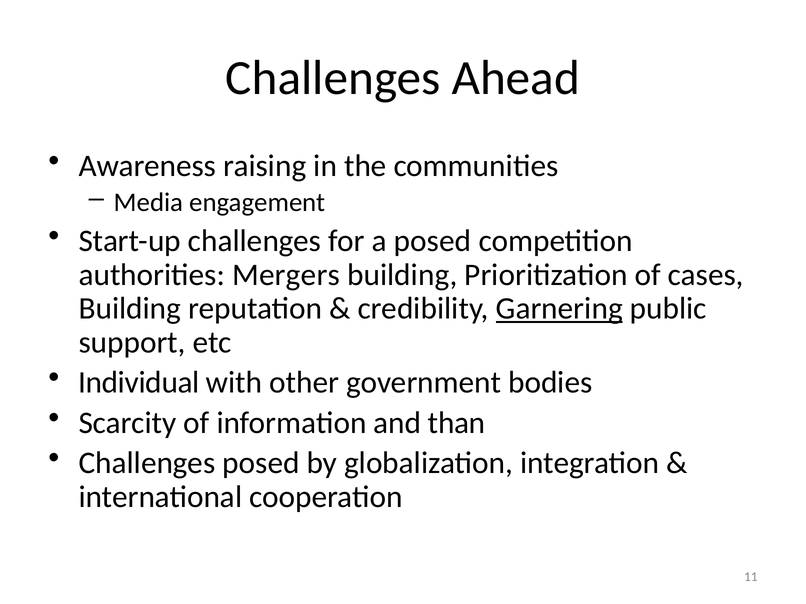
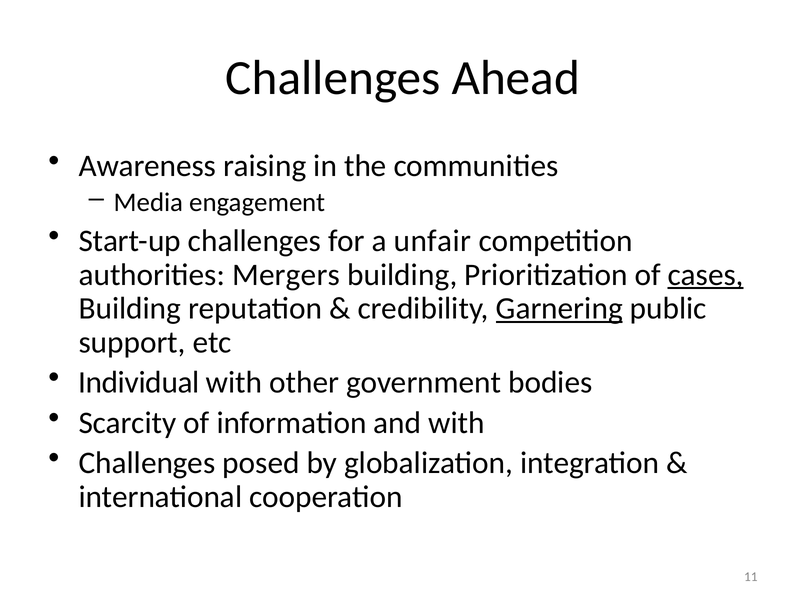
a posed: posed -> unfair
cases underline: none -> present
and than: than -> with
